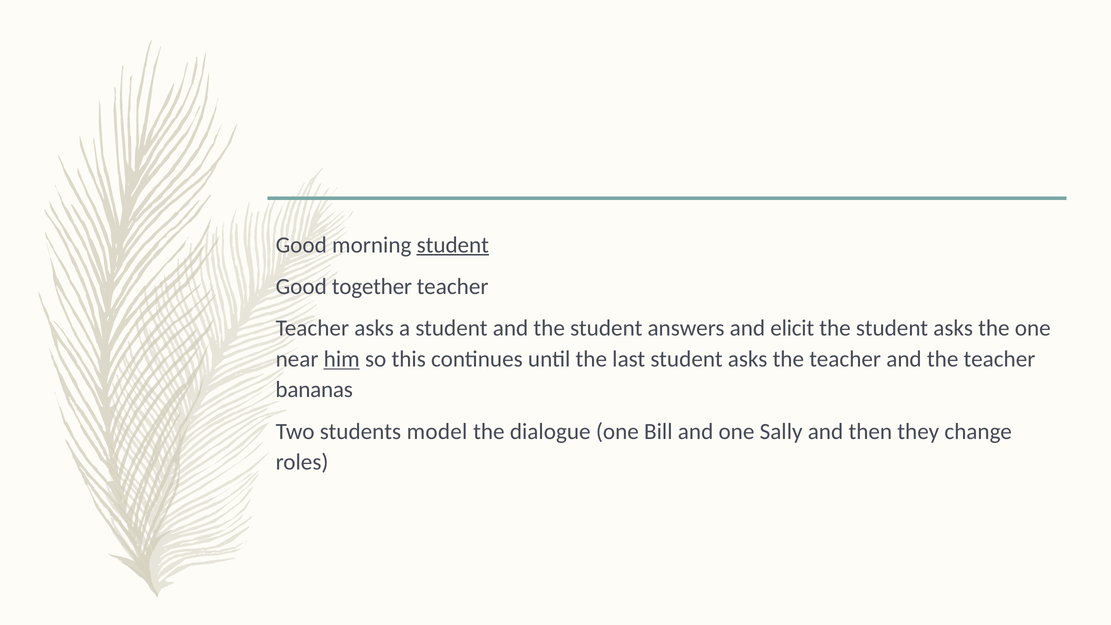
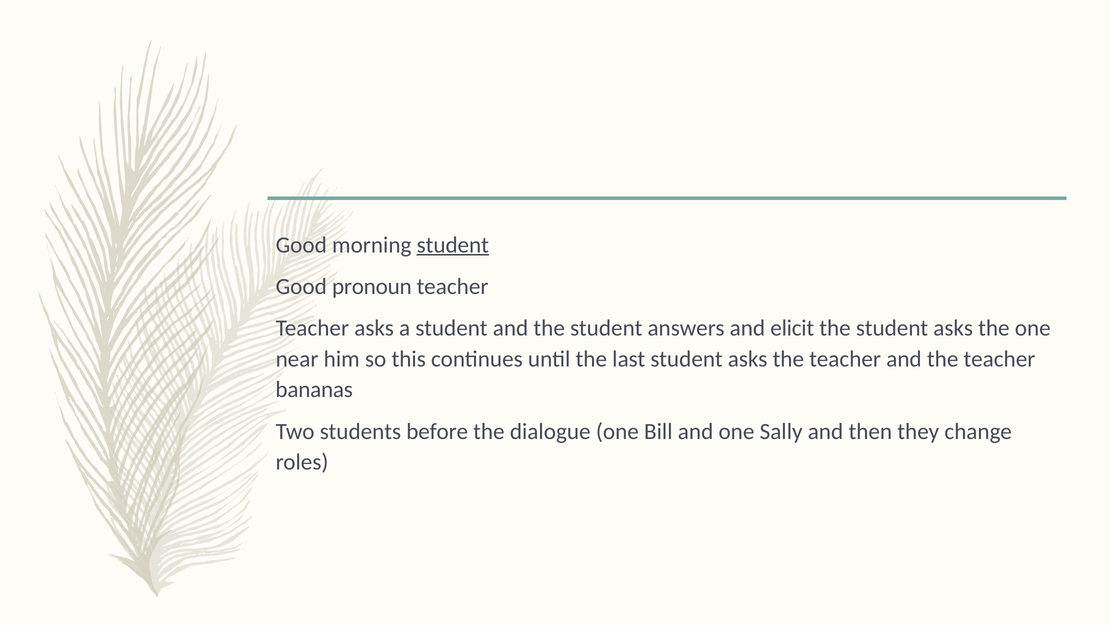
together: together -> pronoun
him underline: present -> none
model: model -> before
